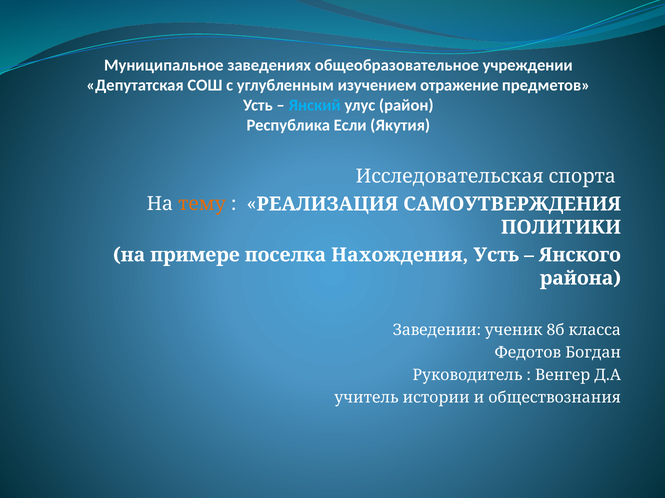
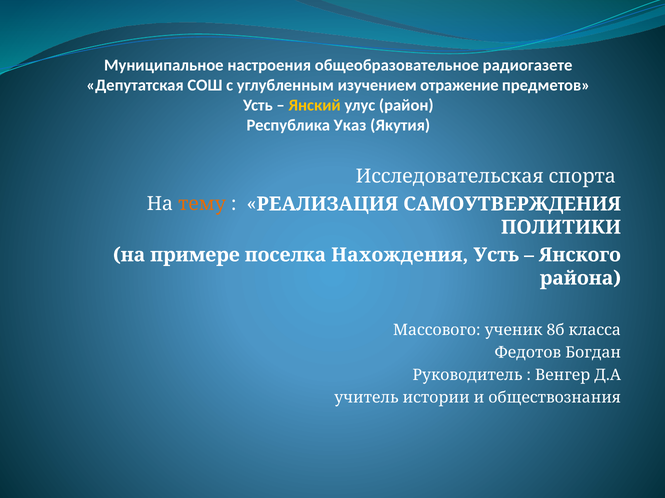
заведениях: заведениях -> настроения
учреждении: учреждении -> радиогазете
Янский colour: light blue -> yellow
Если: Если -> Указ
Заведении: Заведении -> Массового
